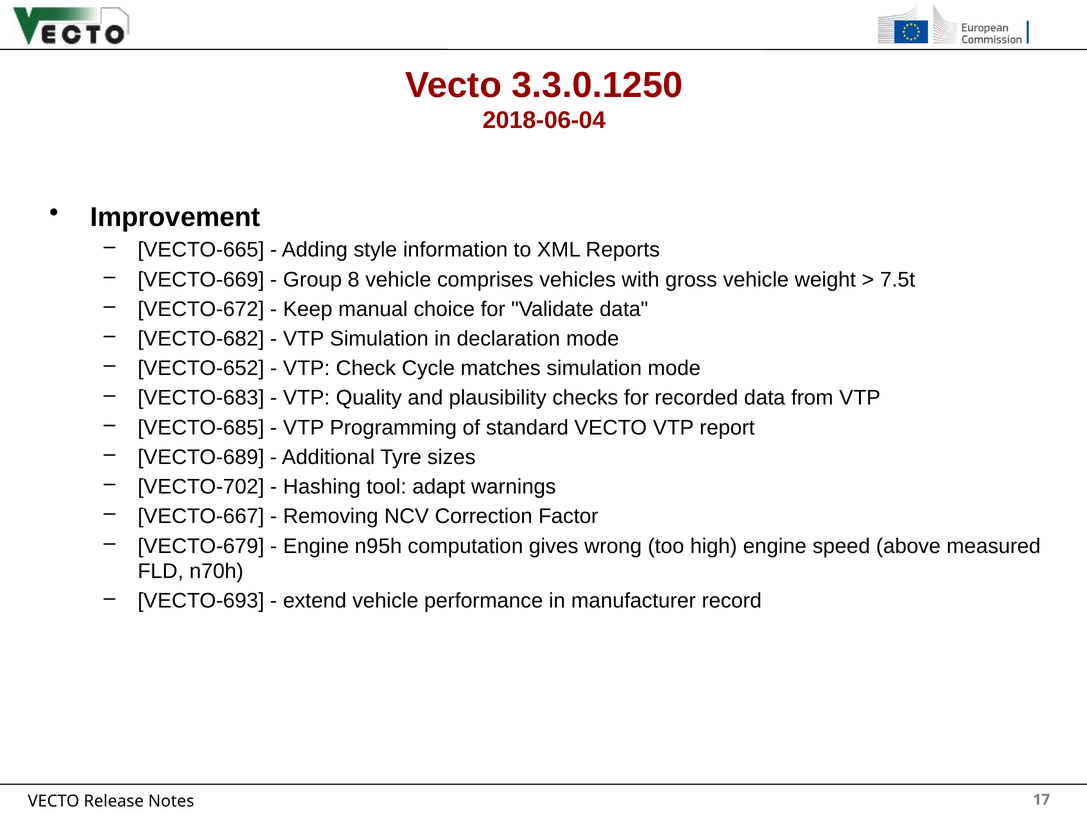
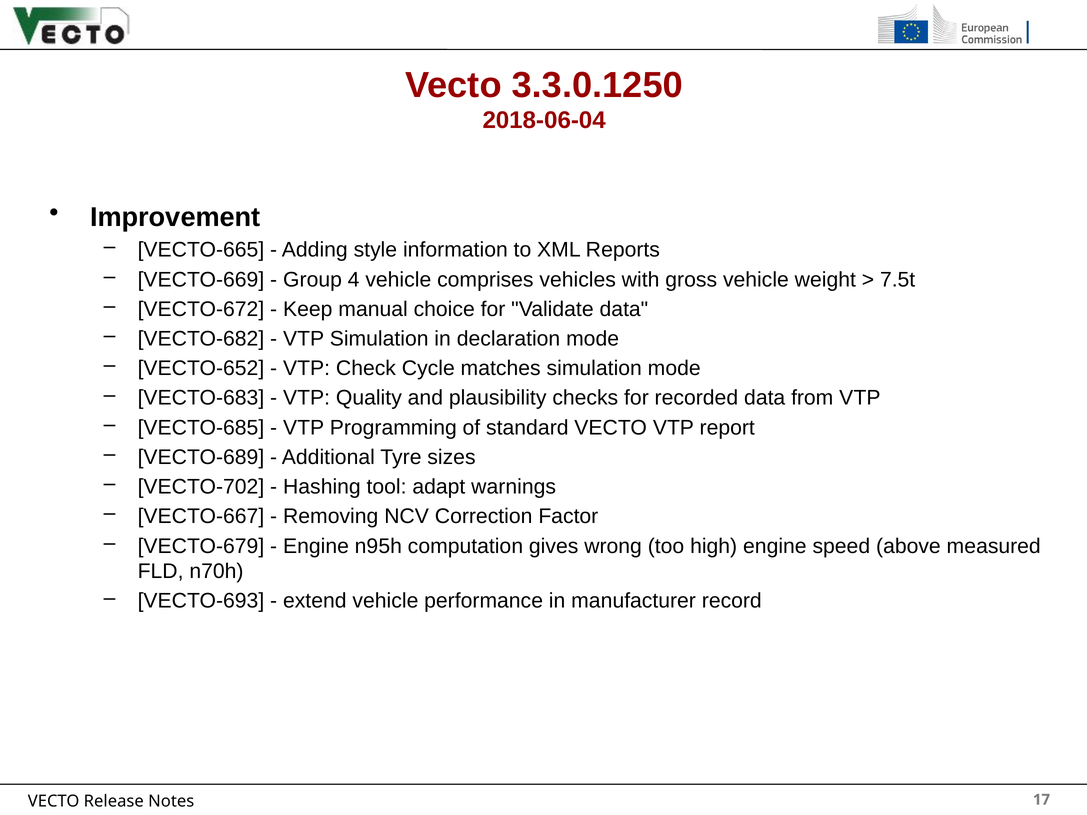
8: 8 -> 4
